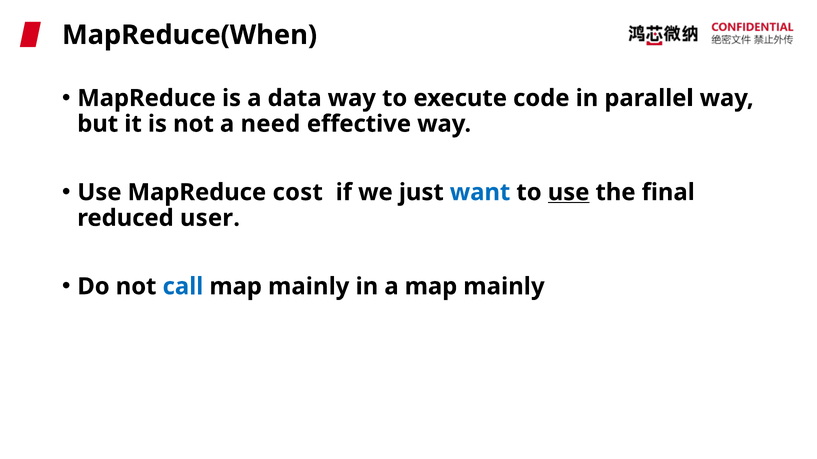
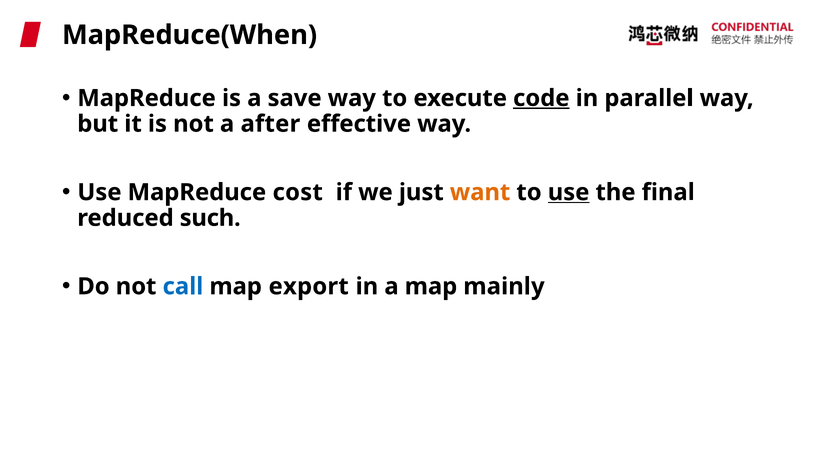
data: data -> save
code underline: none -> present
need: need -> after
want colour: blue -> orange
user: user -> such
mainly at (309, 287): mainly -> export
